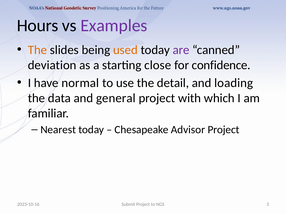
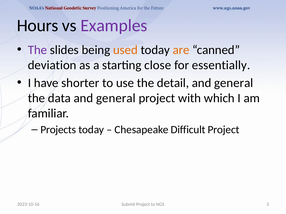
The at (37, 50) colour: orange -> purple
are colour: purple -> orange
confidence: confidence -> essentially
normal: normal -> shorter
loading at (234, 83): loading -> general
Nearest: Nearest -> Projects
Advisor: Advisor -> Difficult
